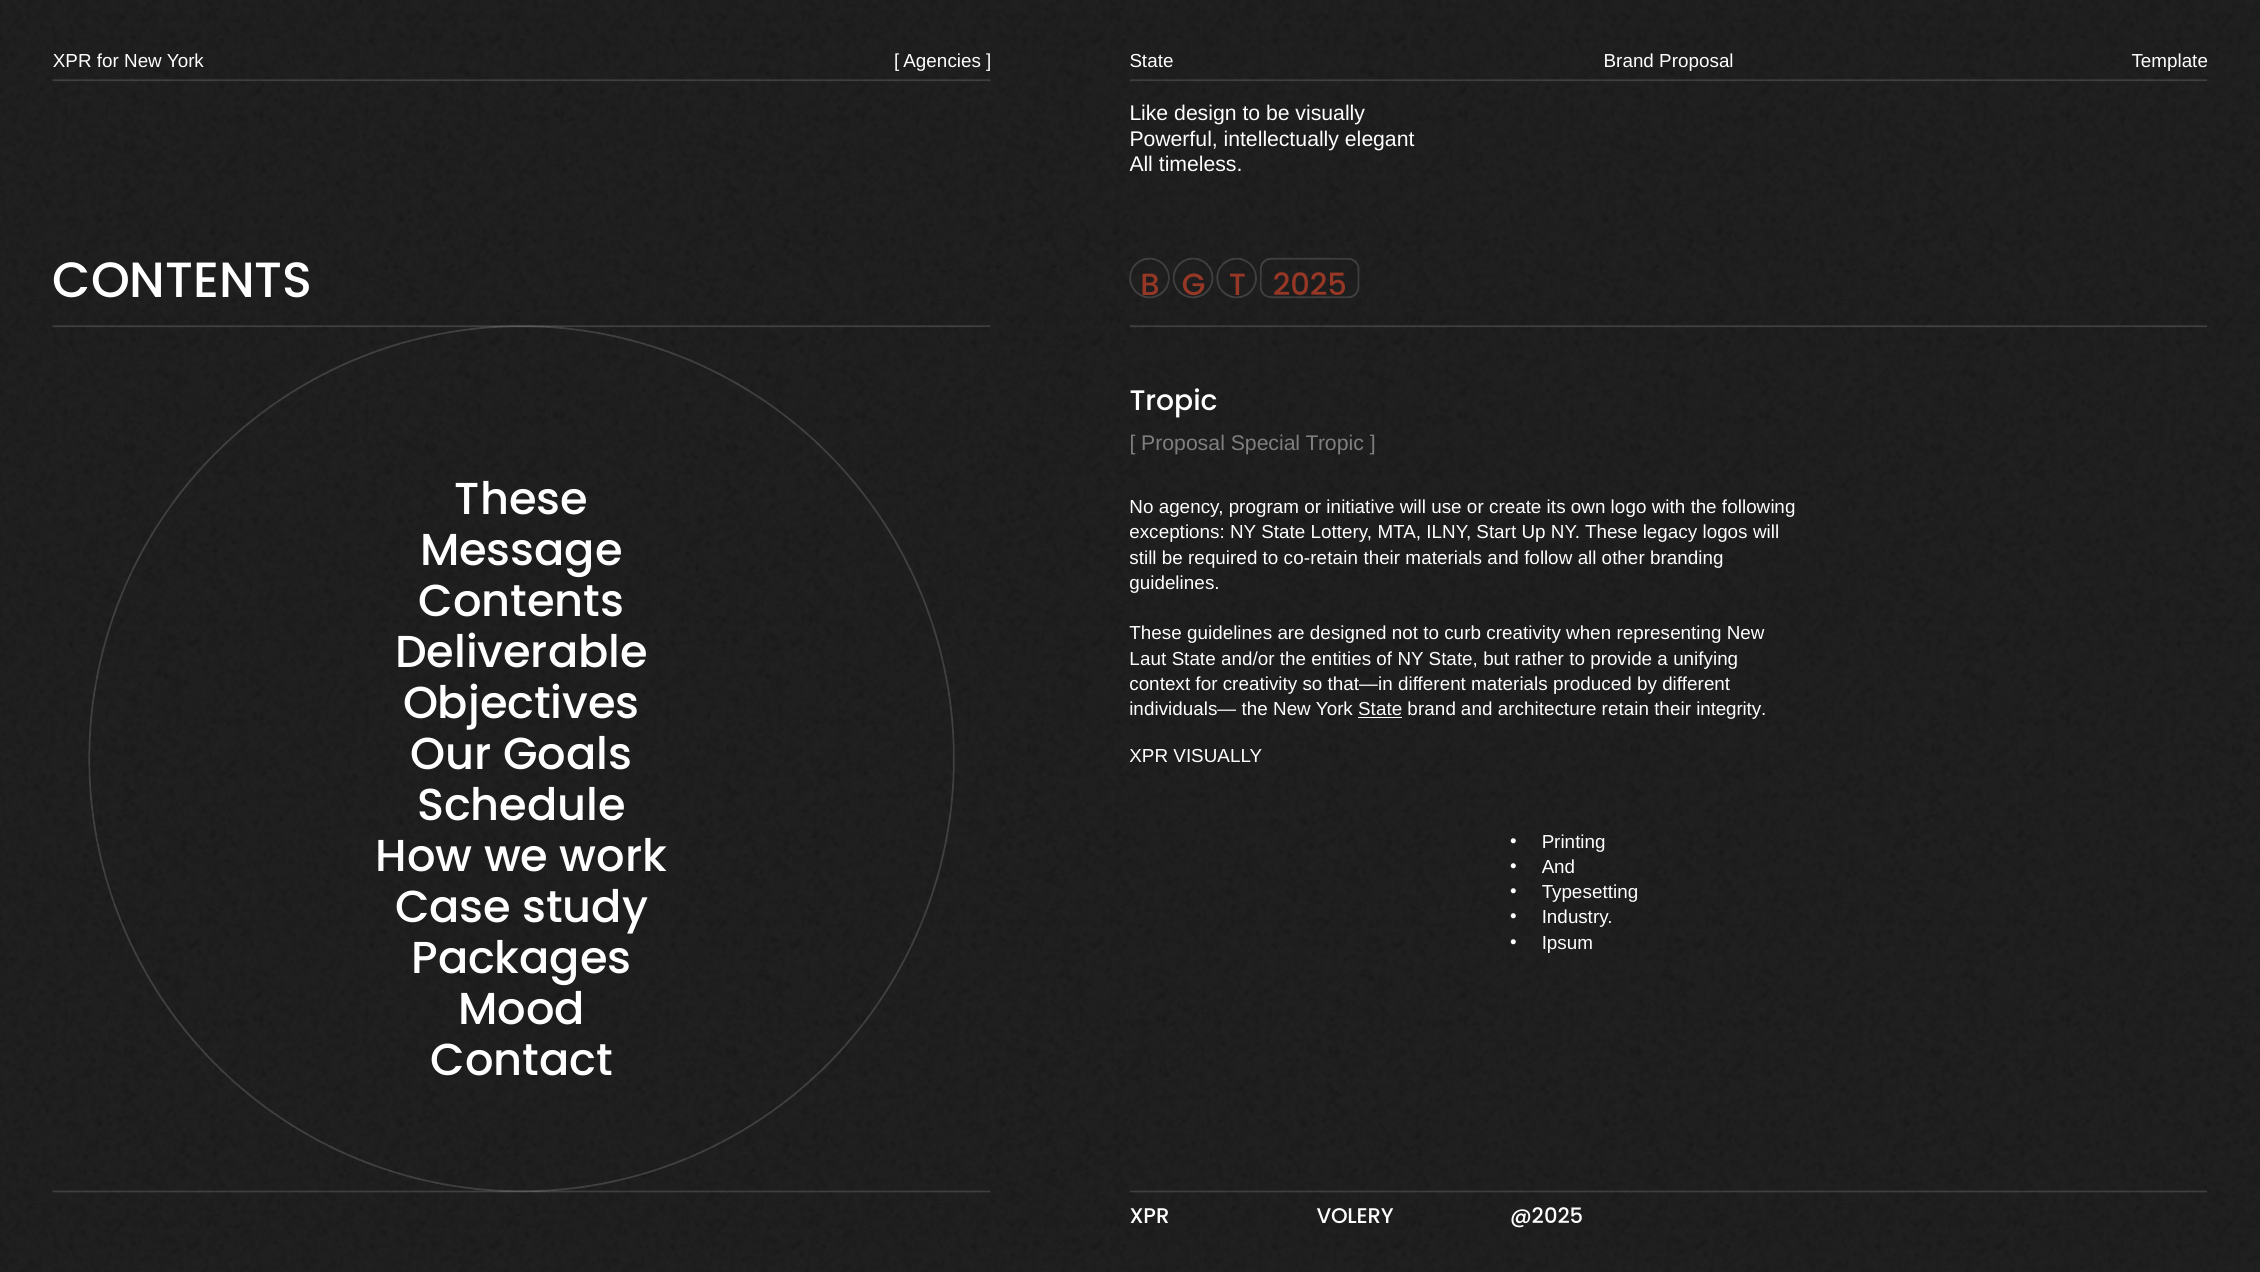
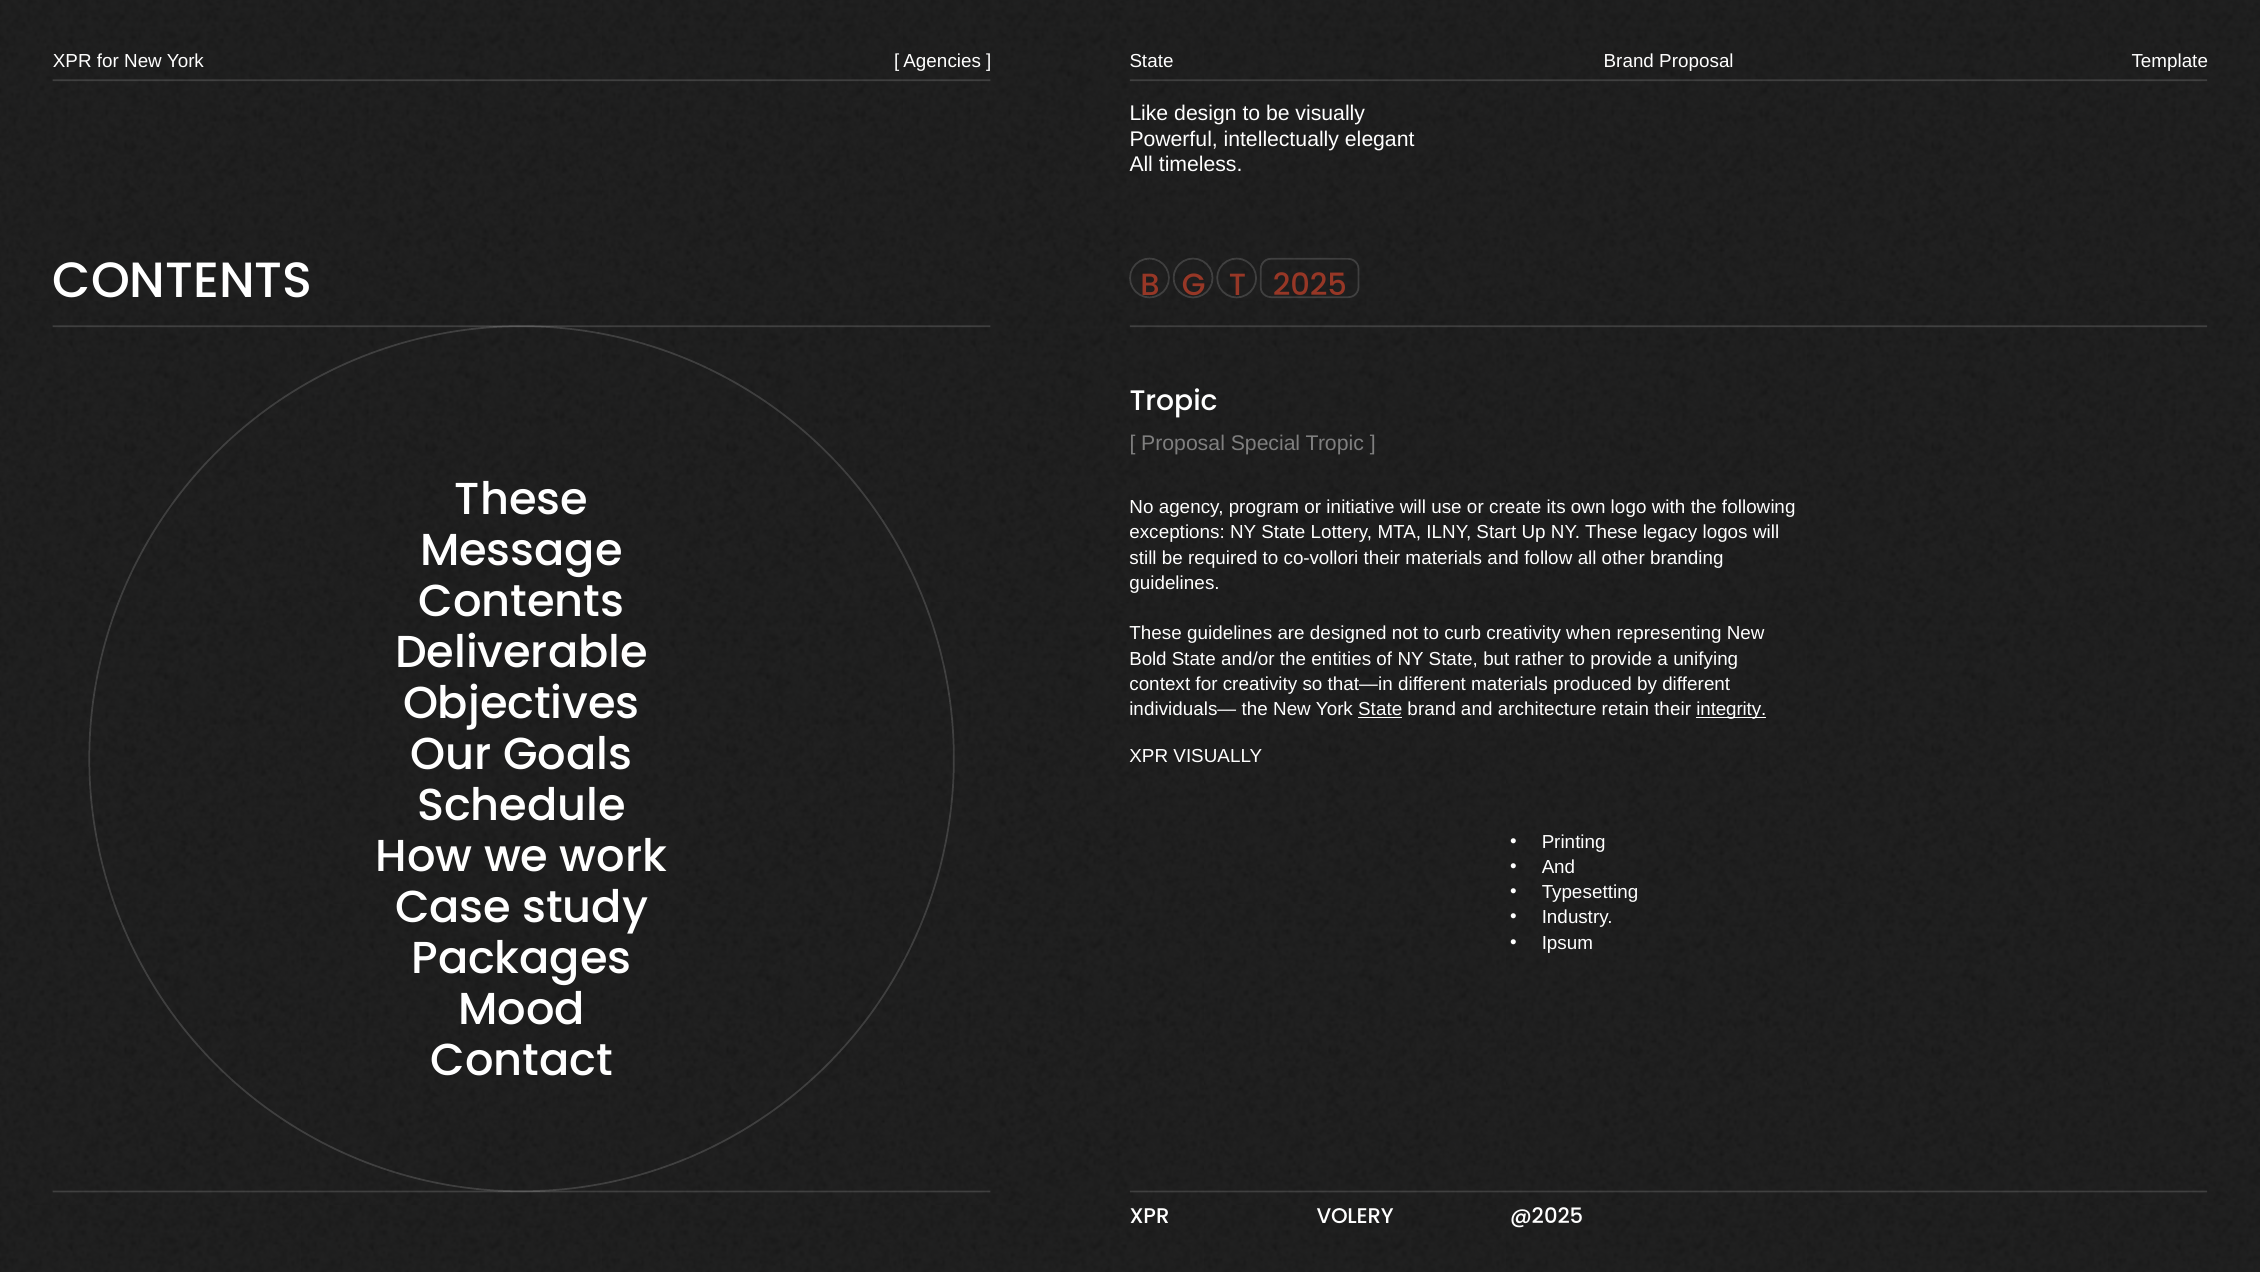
co-retain: co-retain -> co-vollori
Laut: Laut -> Bold
integrity underline: none -> present
